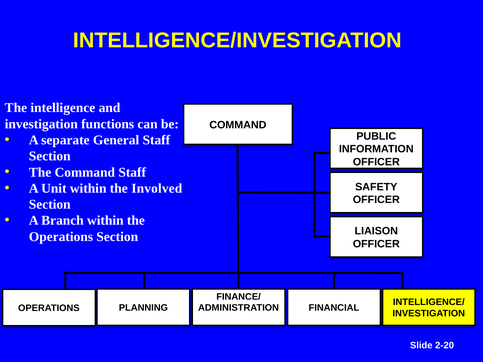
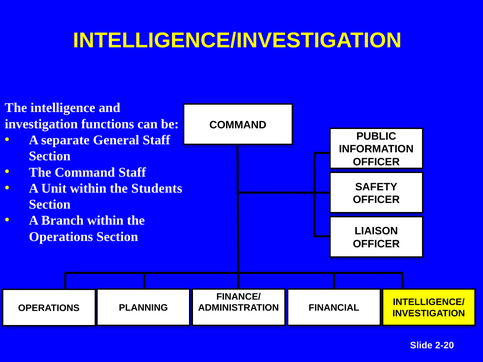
Involved: Involved -> Students
